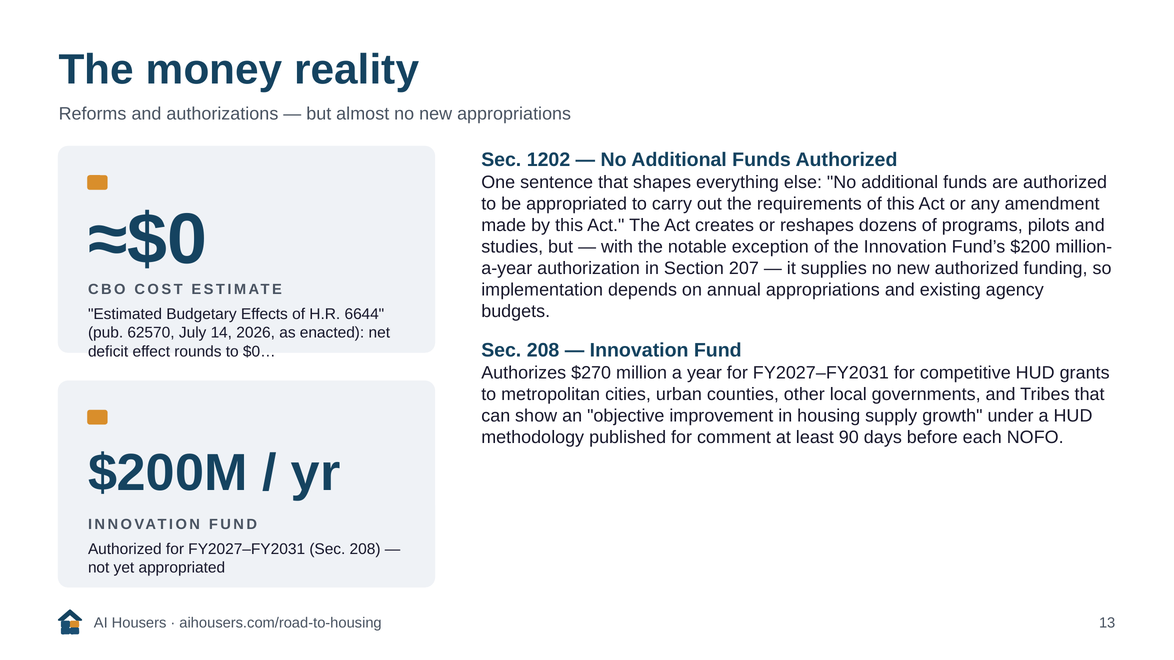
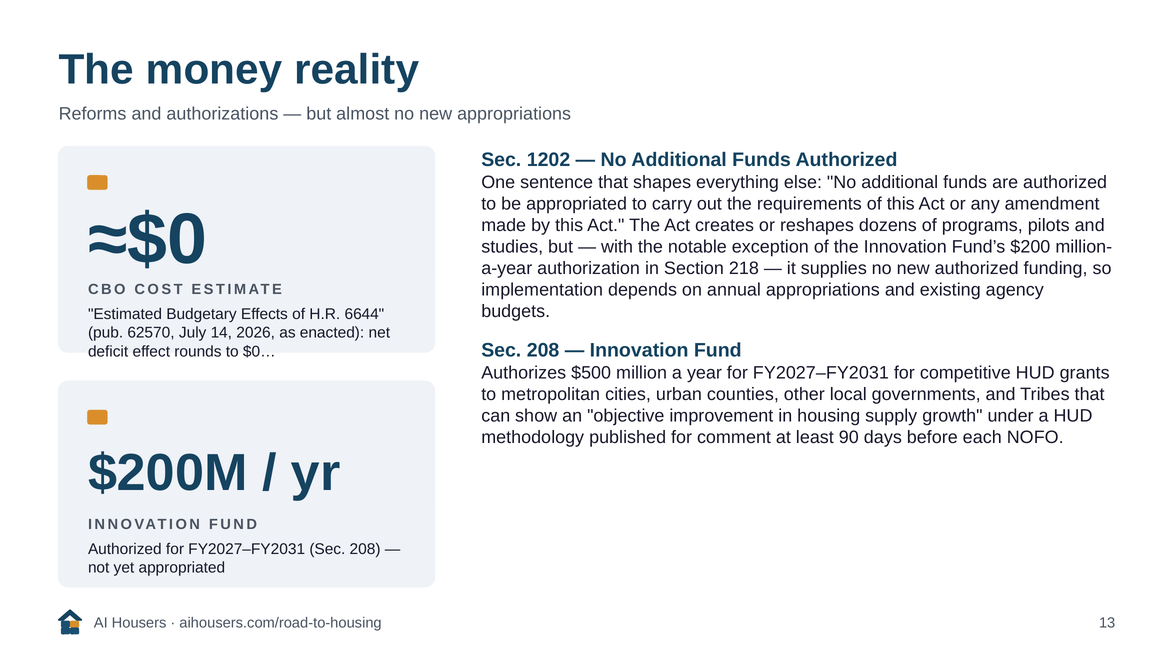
207: 207 -> 218
$270: $270 -> $500
